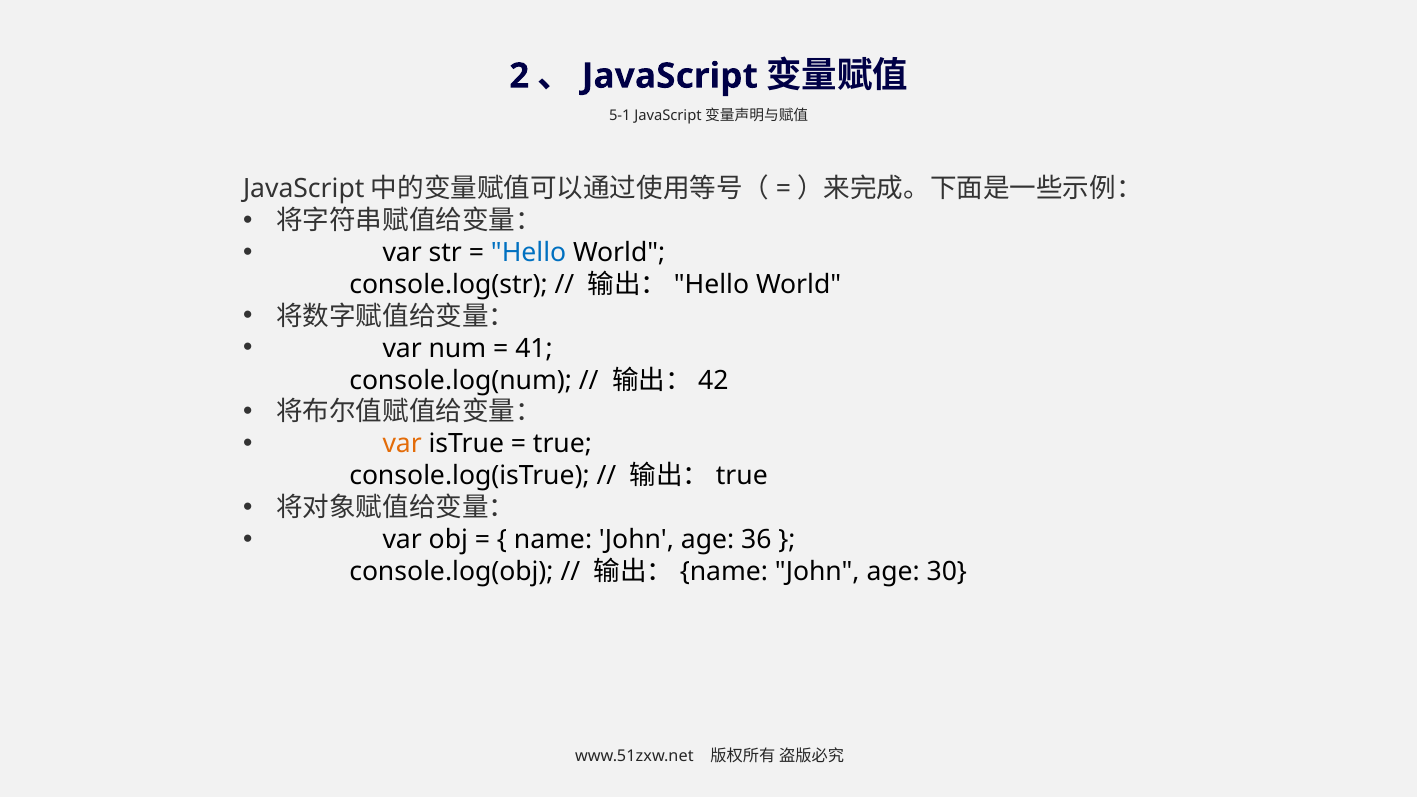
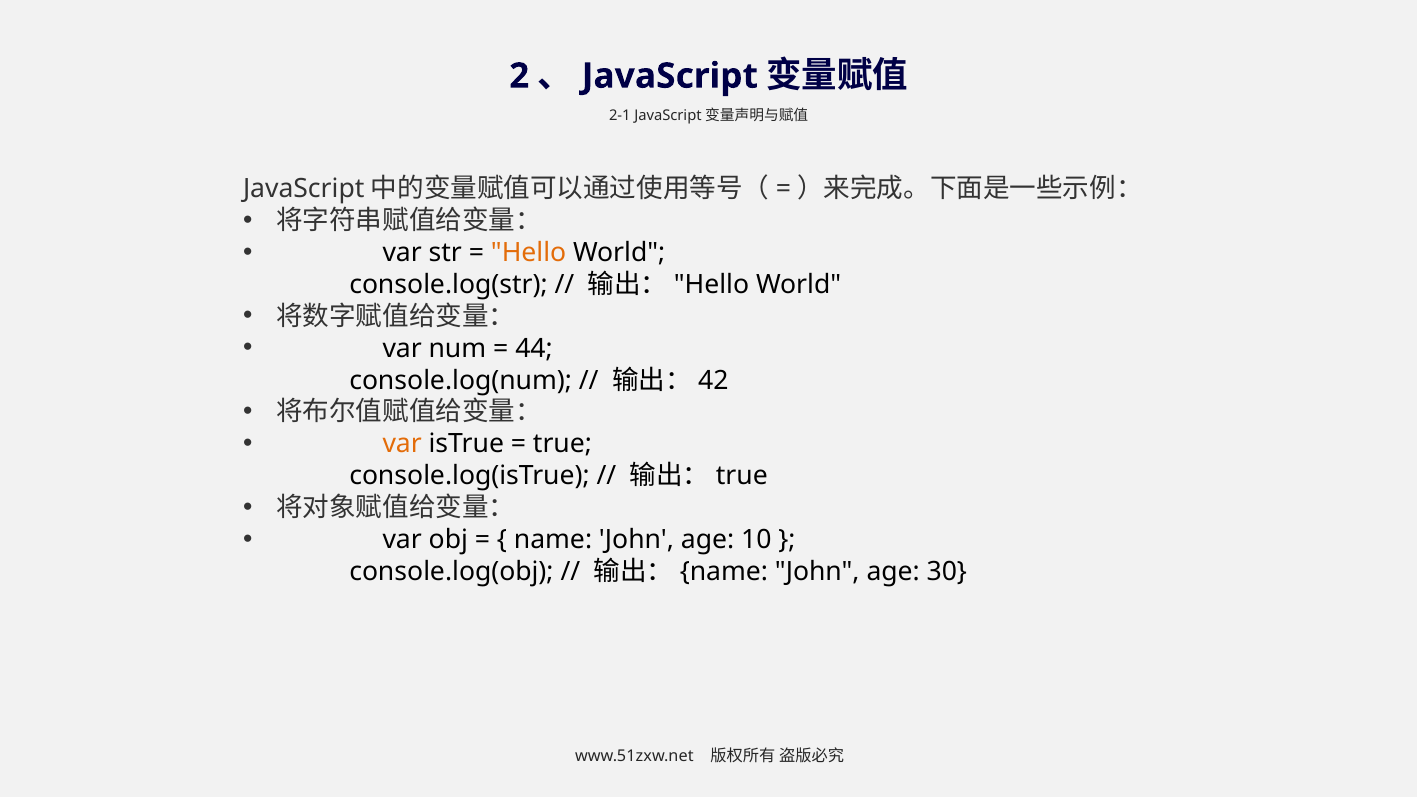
5-1: 5-1 -> 2-1
Hello colour: blue -> orange
41: 41 -> 44
36: 36 -> 10
